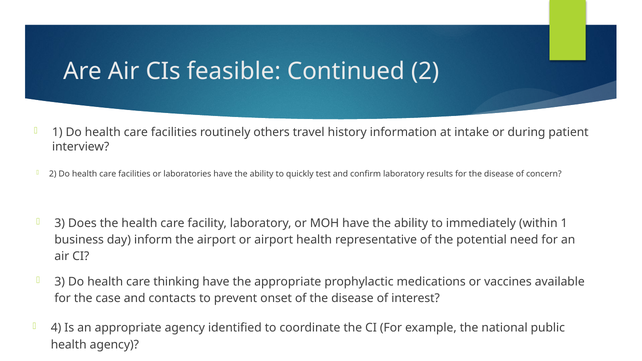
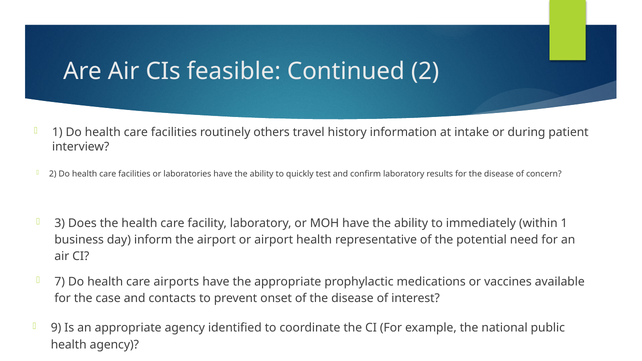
3 at (60, 282): 3 -> 7
thinking: thinking -> airports
4: 4 -> 9
